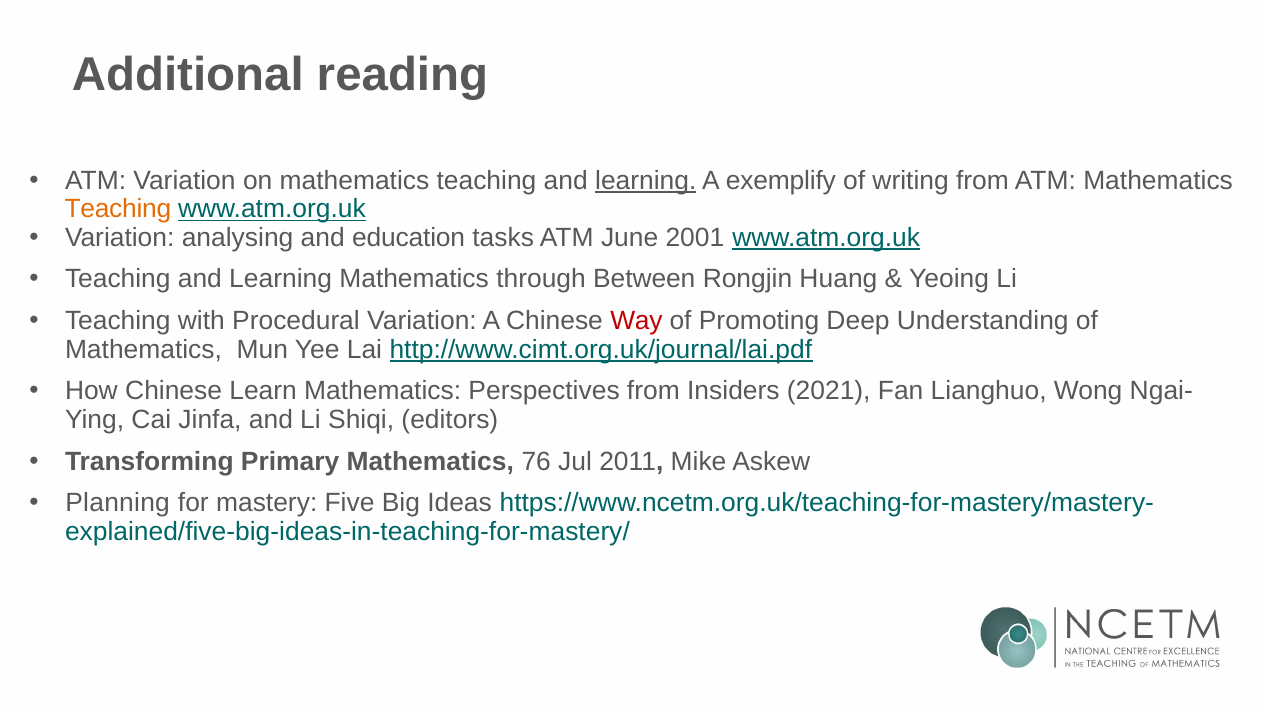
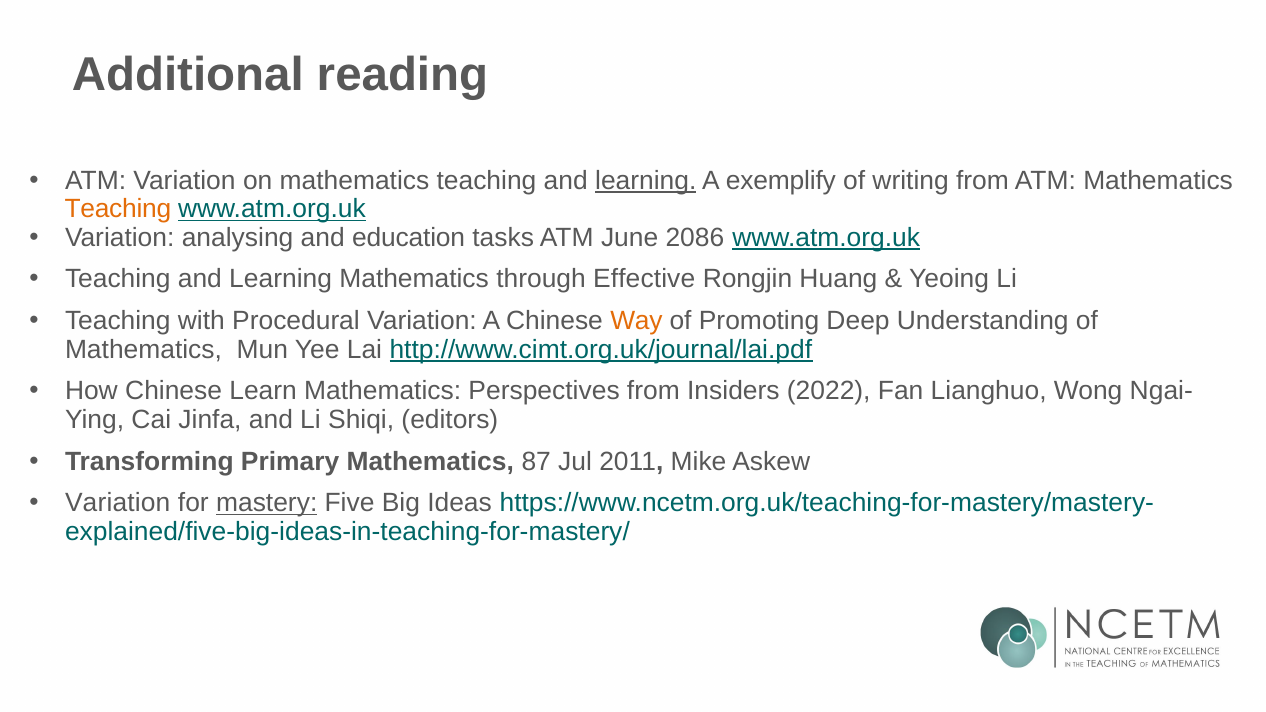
2001: 2001 -> 2086
Between: Between -> Effective
Way colour: red -> orange
2021: 2021 -> 2022
76: 76 -> 87
Planning at (118, 503): Planning -> Variation
mastery underline: none -> present
